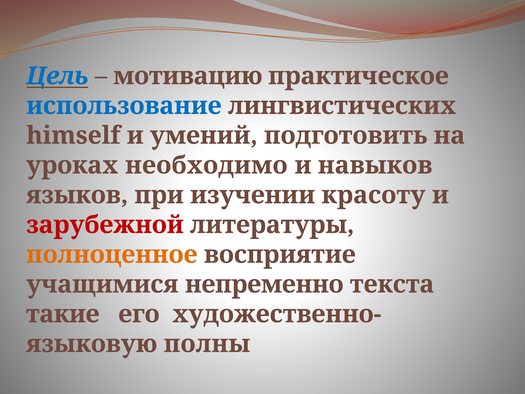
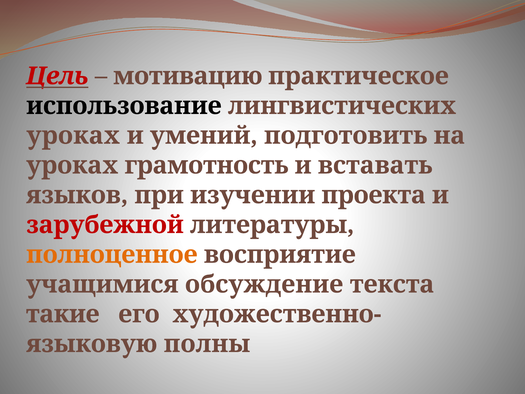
Цель colour: blue -> red
использование colour: blue -> black
himself at (73, 135): himself -> уроках
необходимо: необходимо -> грамотность
навыков: навыков -> вставать
красоту: красоту -> проекта
непременно: непременно -> обсуждение
